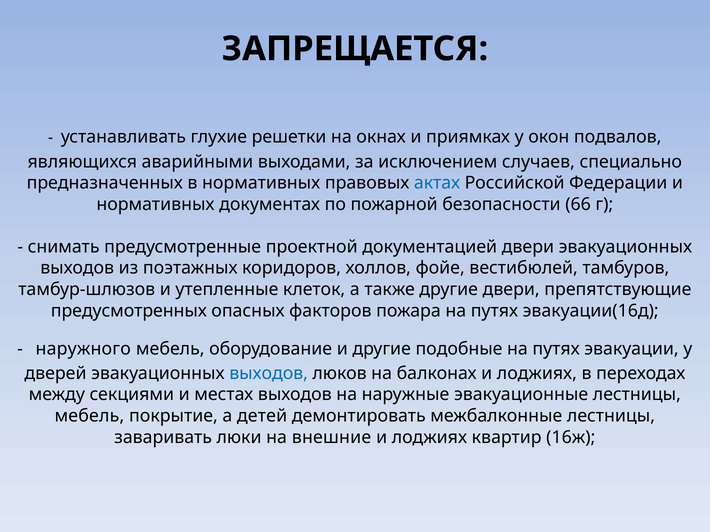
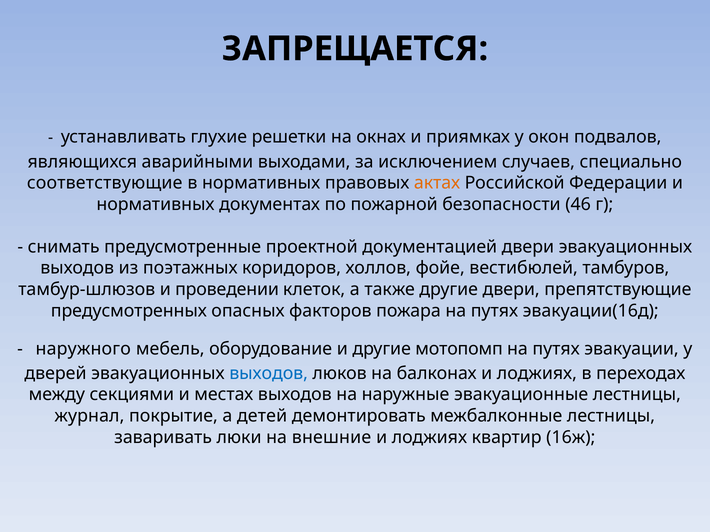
предназначенных: предназначенных -> соответствующие
актах colour: blue -> orange
66: 66 -> 46
утепленные: утепленные -> проведении
подобные: подобные -> мотопомп
мебель at (89, 416): мебель -> журнал
